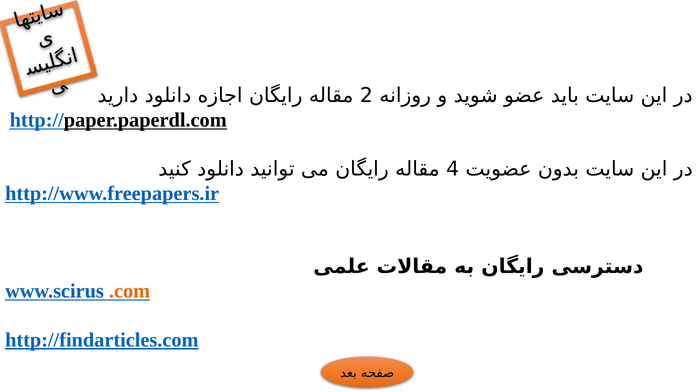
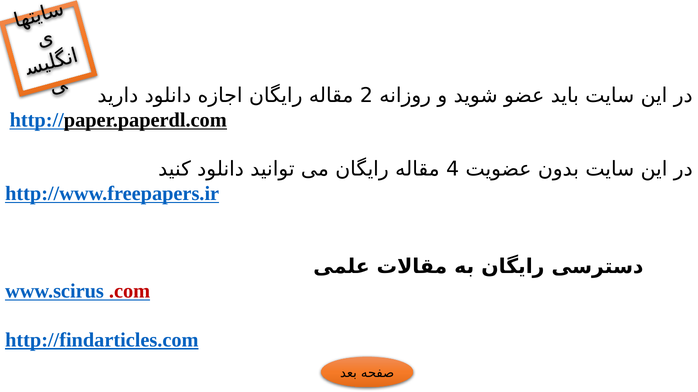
.com colour: orange -> red
